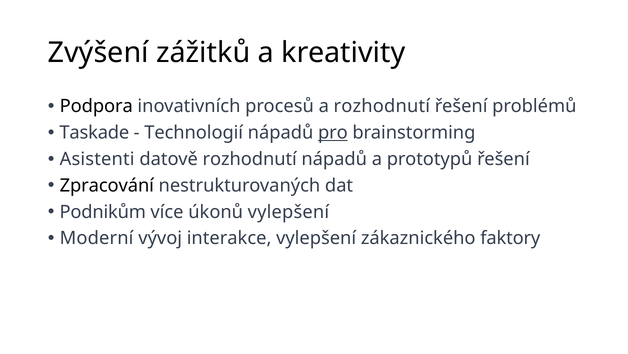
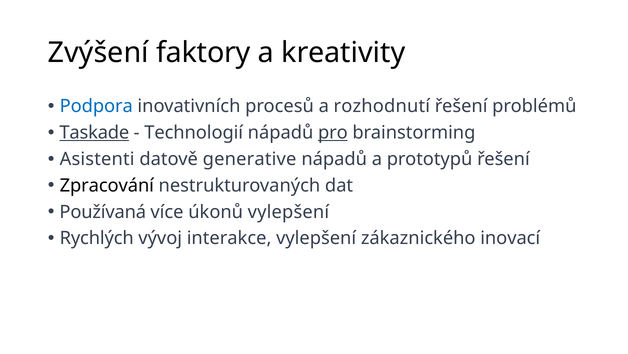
zážitků: zážitků -> faktory
Podpora colour: black -> blue
Taskade underline: none -> present
datově rozhodnutí: rozhodnutí -> generative
Podnikům: Podnikům -> Používaná
Moderní: Moderní -> Rychlých
faktory: faktory -> inovací
